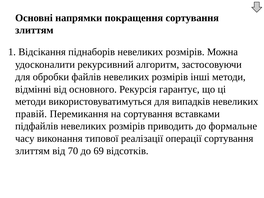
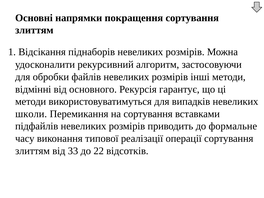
правій: правій -> школи
70: 70 -> 33
69: 69 -> 22
